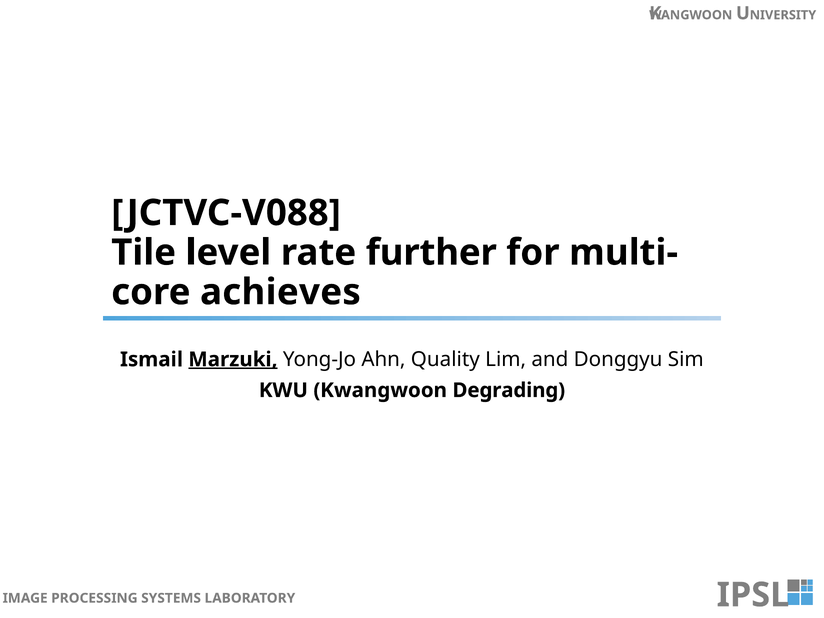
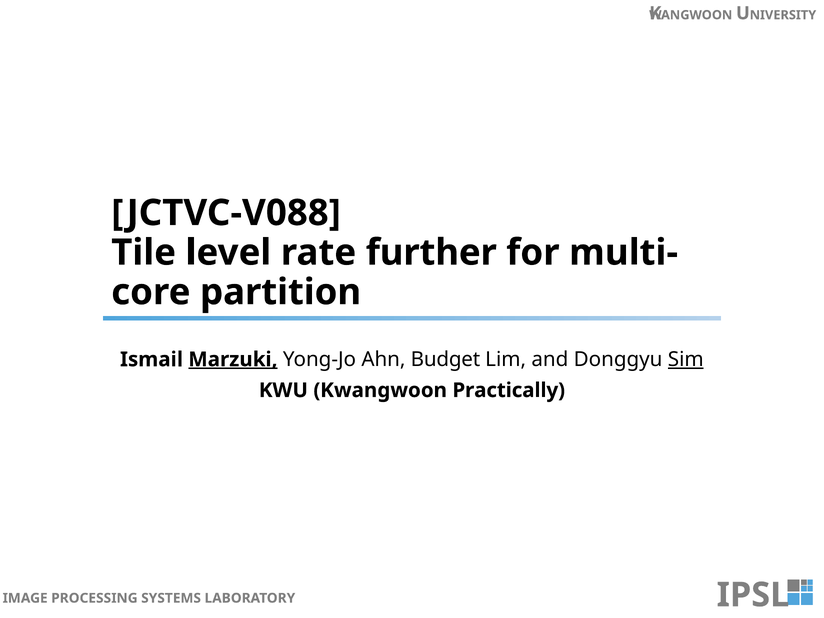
achieves: achieves -> partition
Quality: Quality -> Budget
Sim underline: none -> present
Degrading: Degrading -> Practically
